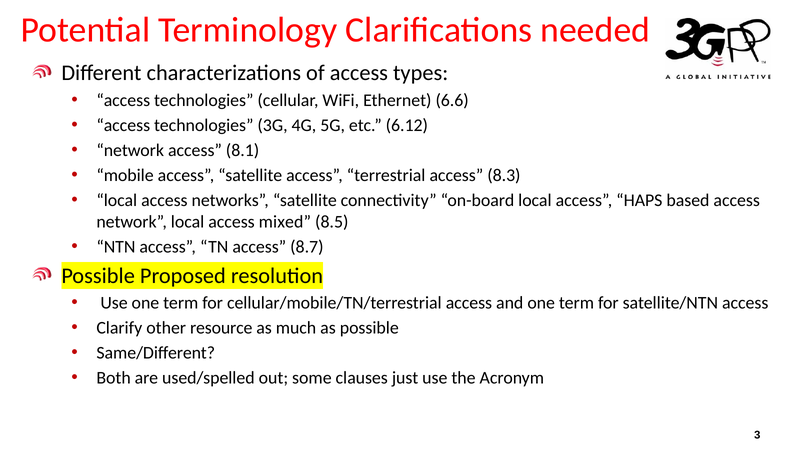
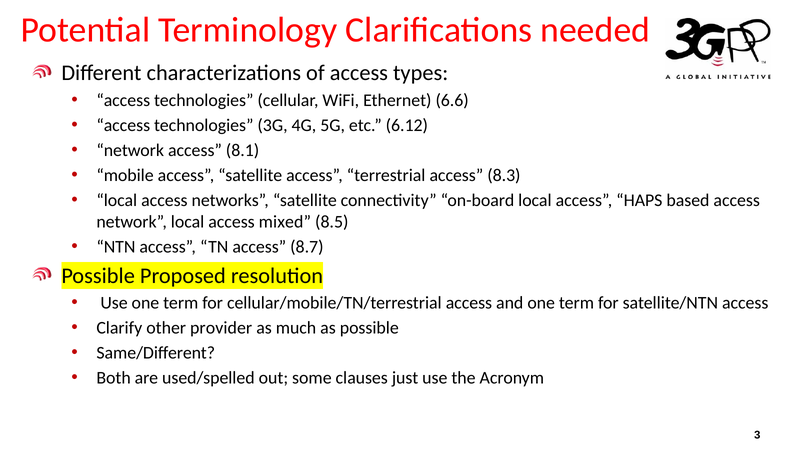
resource: resource -> provider
